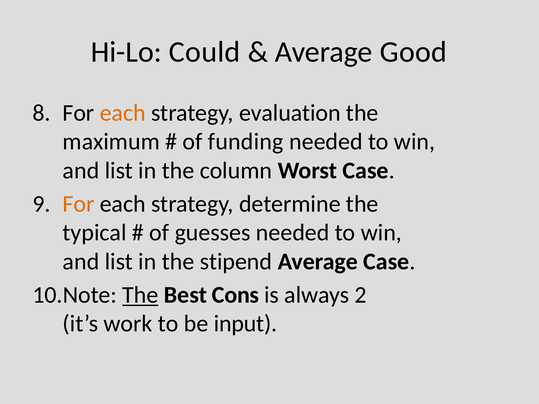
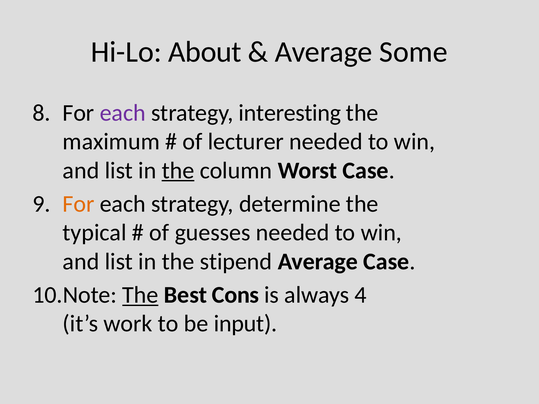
Could: Could -> About
Good: Good -> Some
each at (123, 113) colour: orange -> purple
evaluation: evaluation -> interesting
funding: funding -> lecturer
the at (178, 171) underline: none -> present
2: 2 -> 4
